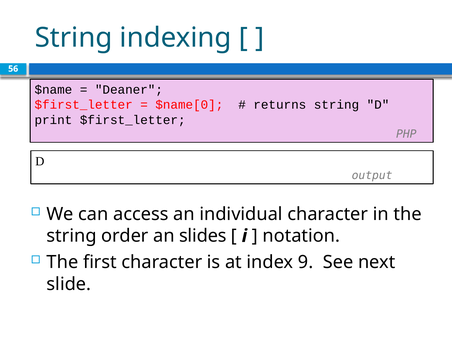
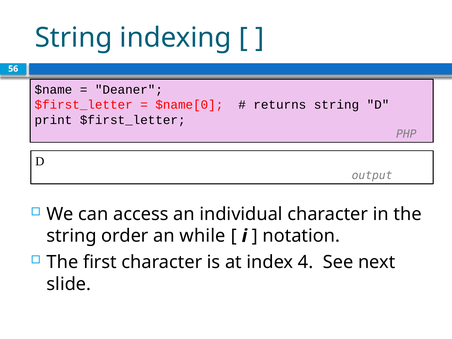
slides: slides -> while
9: 9 -> 4
